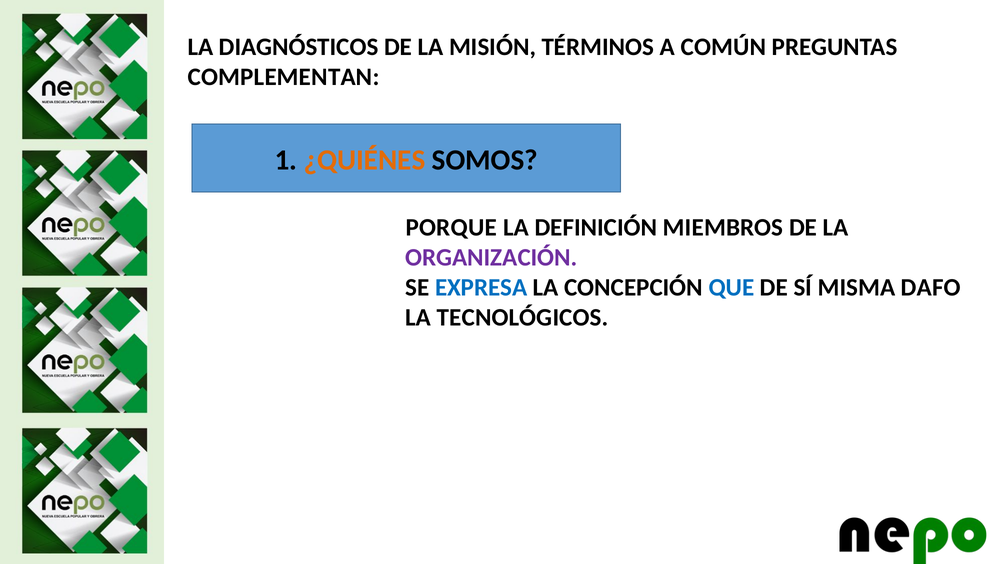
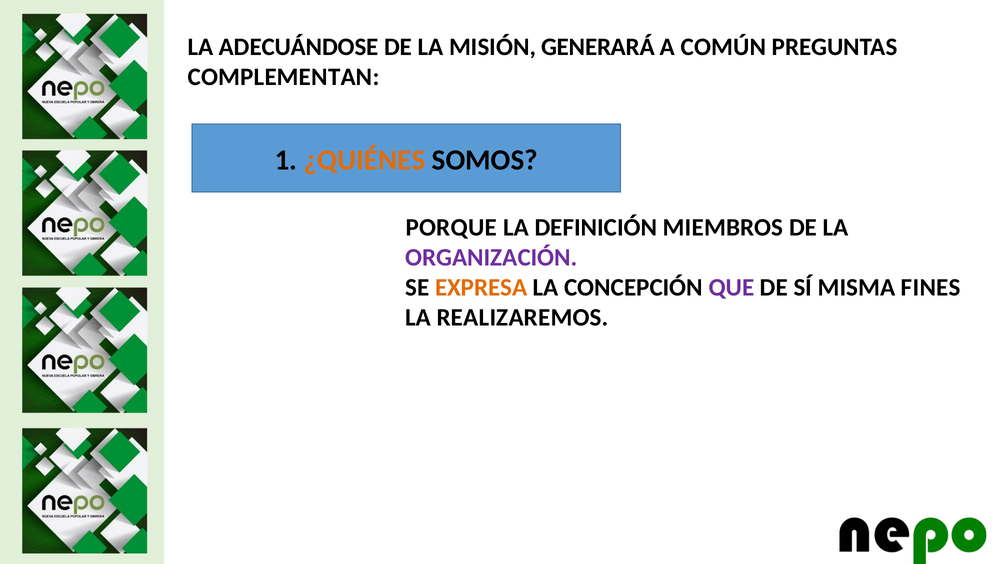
DIAGNÓSTICOS: DIAGNÓSTICOS -> ADECUÁNDOSE
TÉRMINOS: TÉRMINOS -> GENERARÁ
EXPRESA colour: blue -> orange
QUE colour: blue -> purple
DAFO: DAFO -> FINES
TECNOLÓGICOS: TECNOLÓGICOS -> REALIZAREMOS
